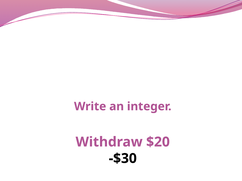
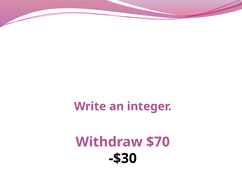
$20: $20 -> $70
